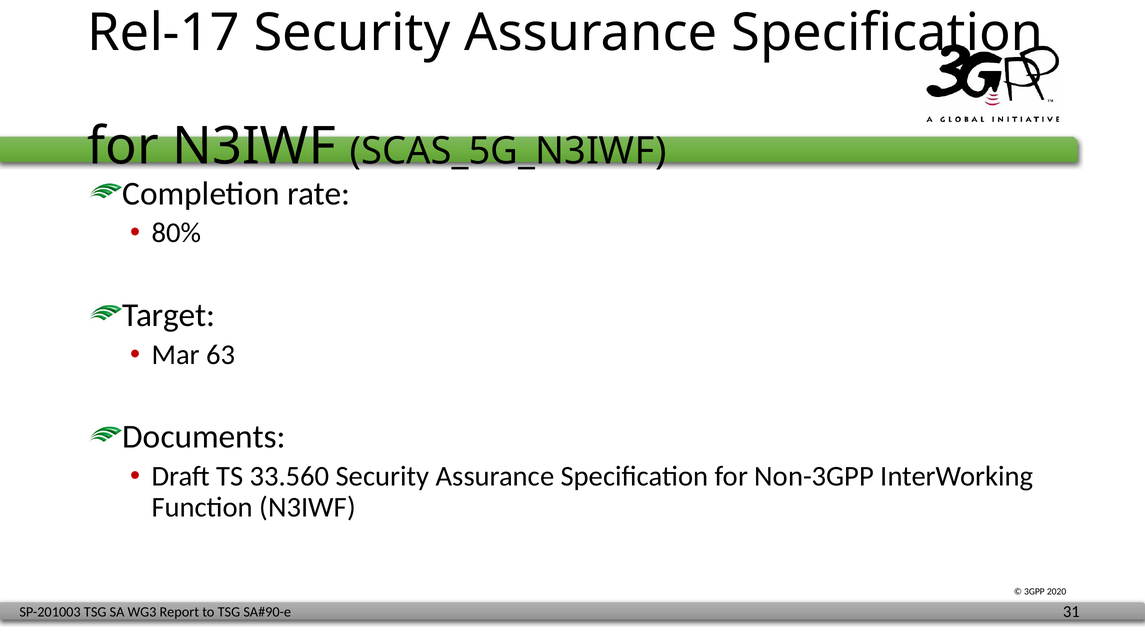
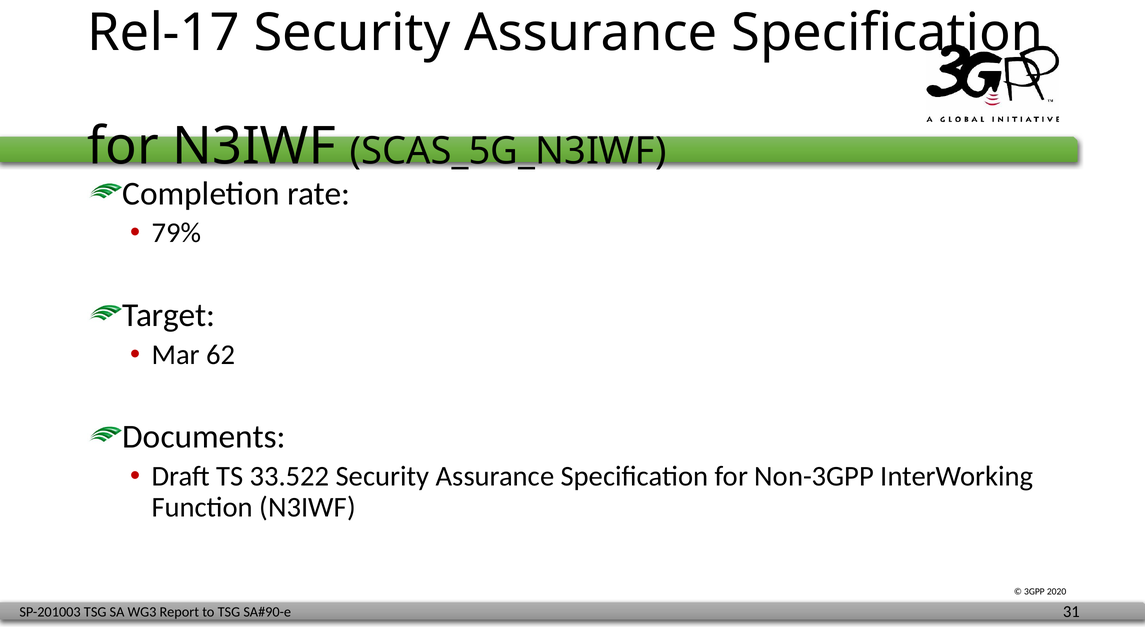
80%: 80% -> 79%
63: 63 -> 62
33.560: 33.560 -> 33.522
